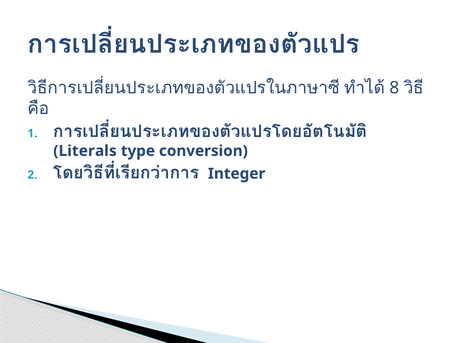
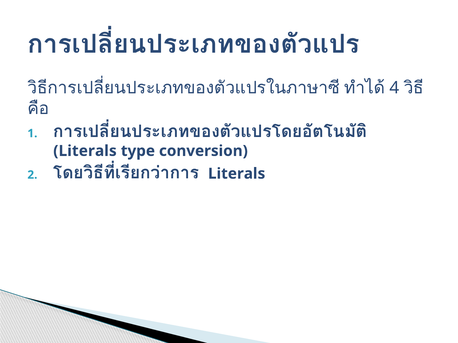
8: 8 -> 4
Integer at (237, 174): Integer -> Literals
